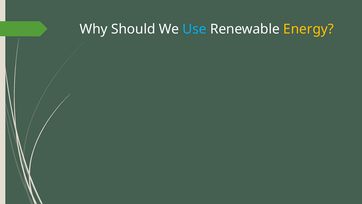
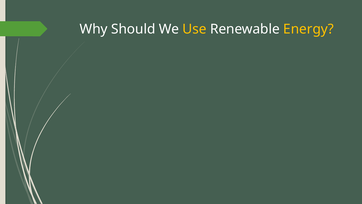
Use colour: light blue -> yellow
